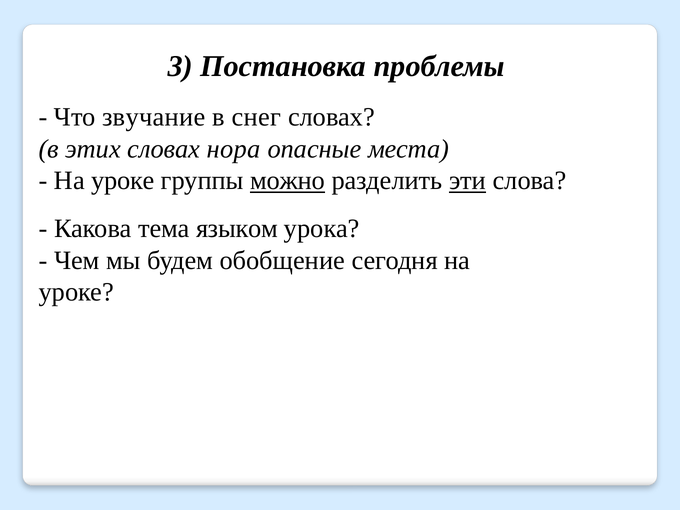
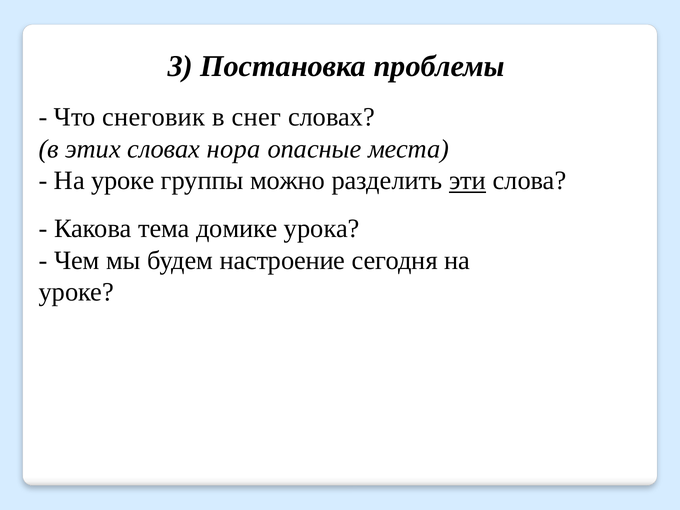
звучание: звучание -> снеговик
можно underline: present -> none
языком: языком -> домике
обобщение: обобщение -> настроение
